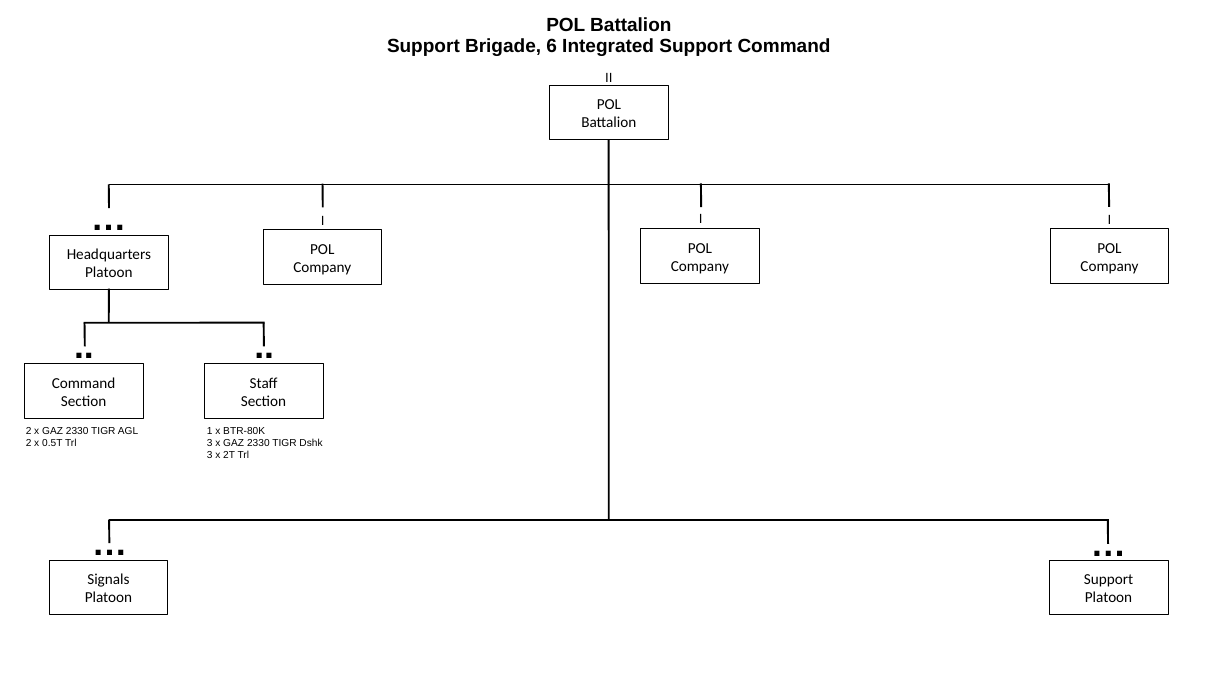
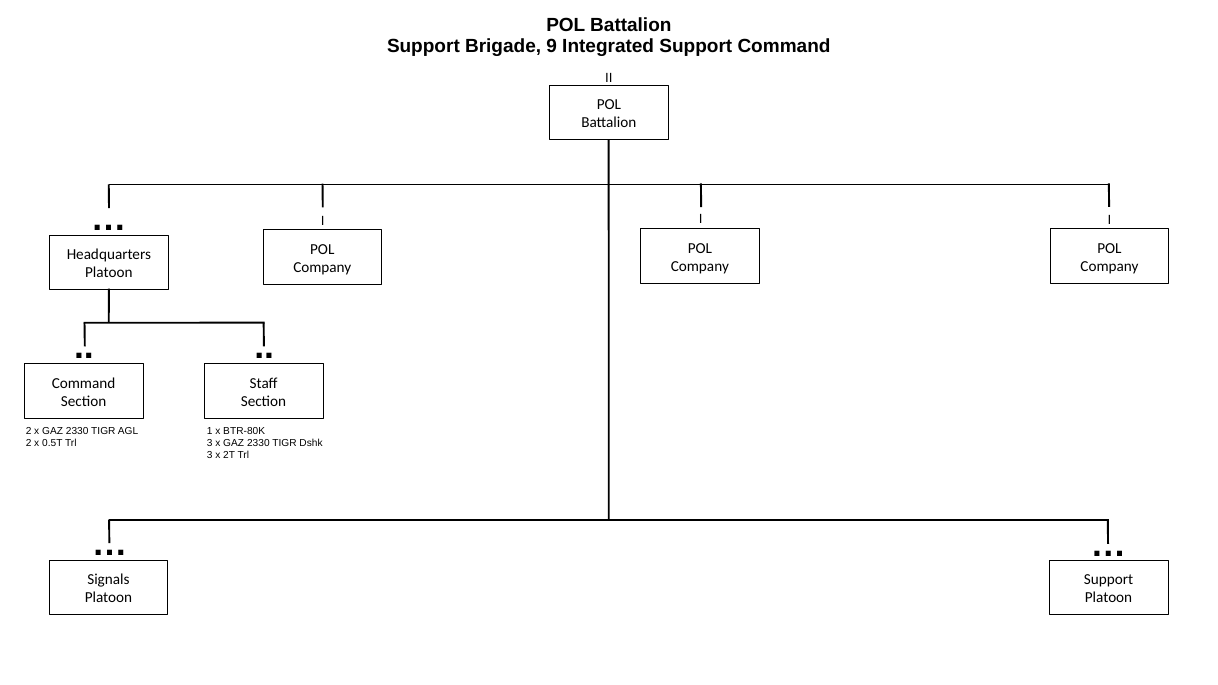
6: 6 -> 9
